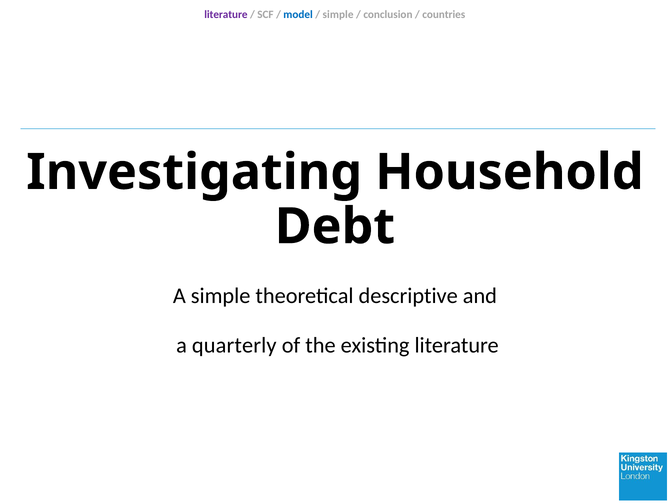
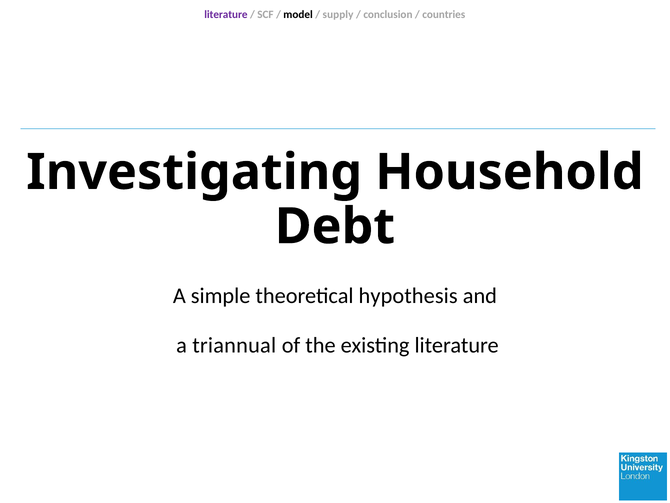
model colour: blue -> black
simple at (338, 14): simple -> supply
descriptive: descriptive -> hypothesis
quarterly: quarterly -> triannual
